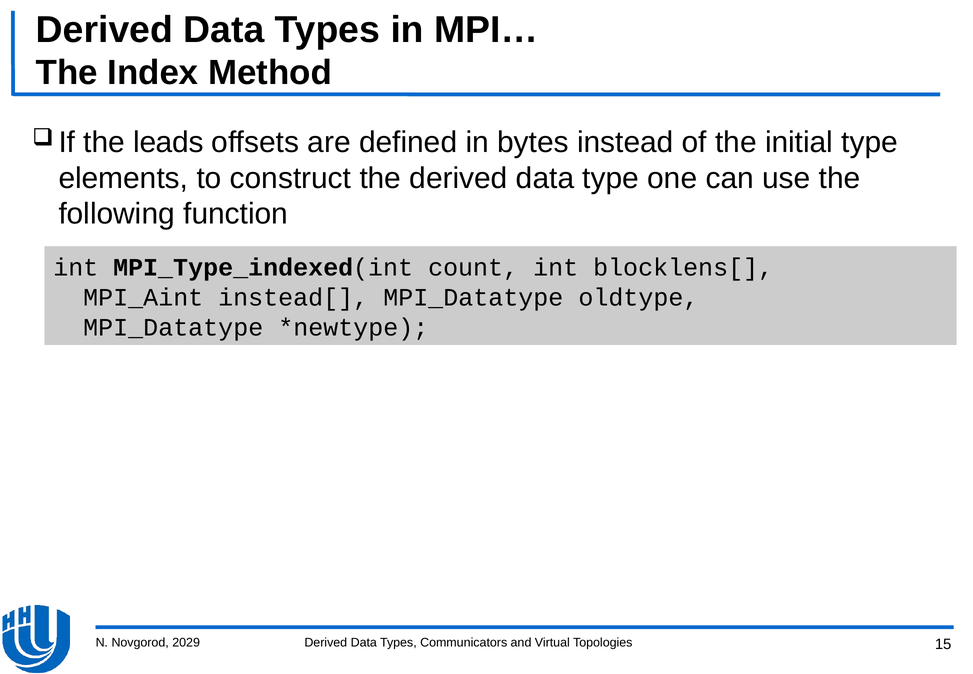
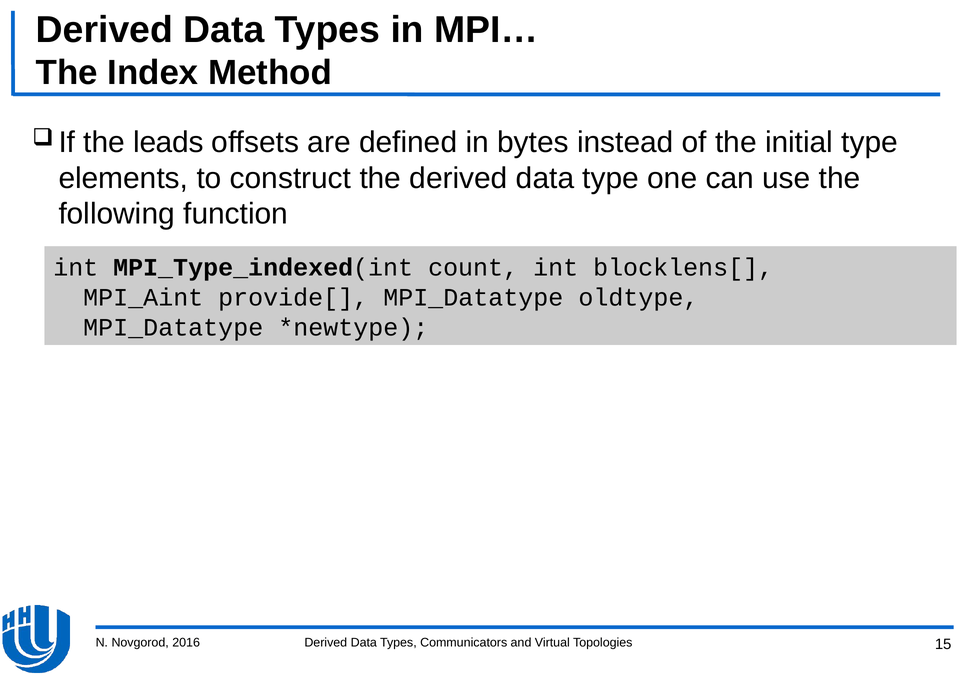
instead[: instead[ -> provide[
2029: 2029 -> 2016
